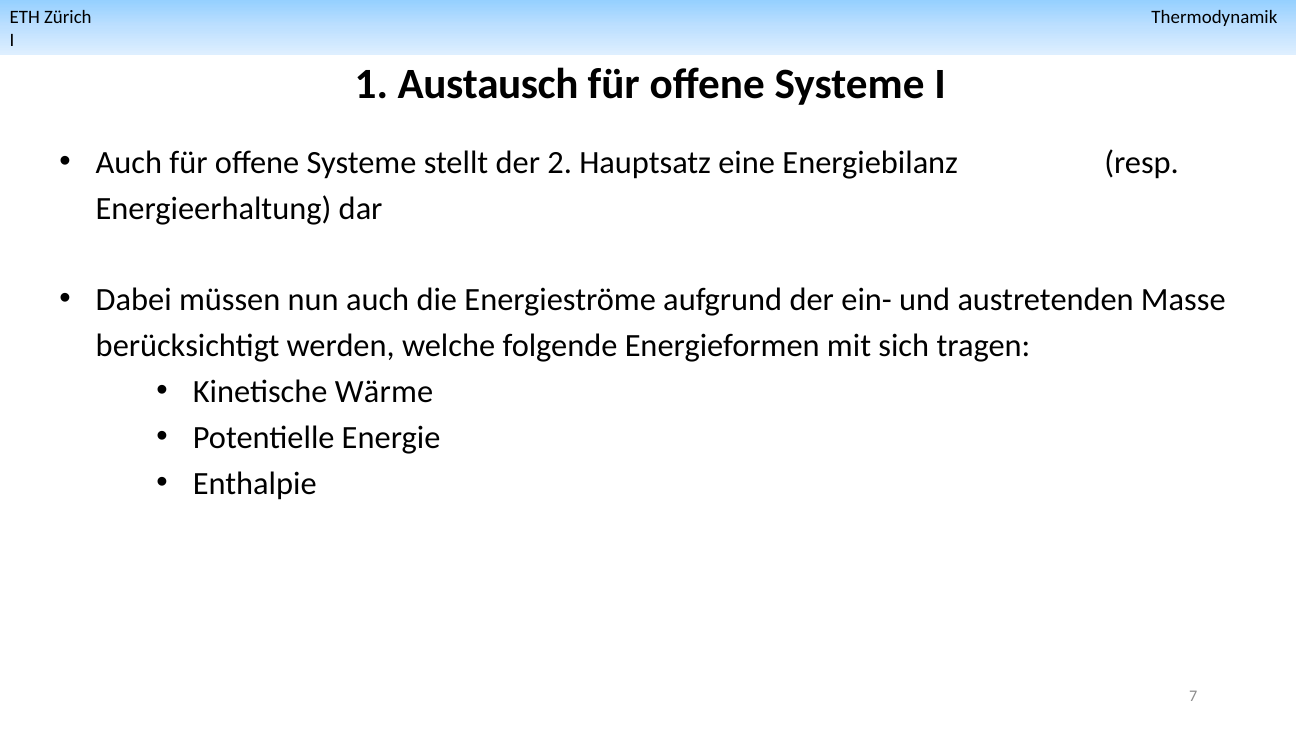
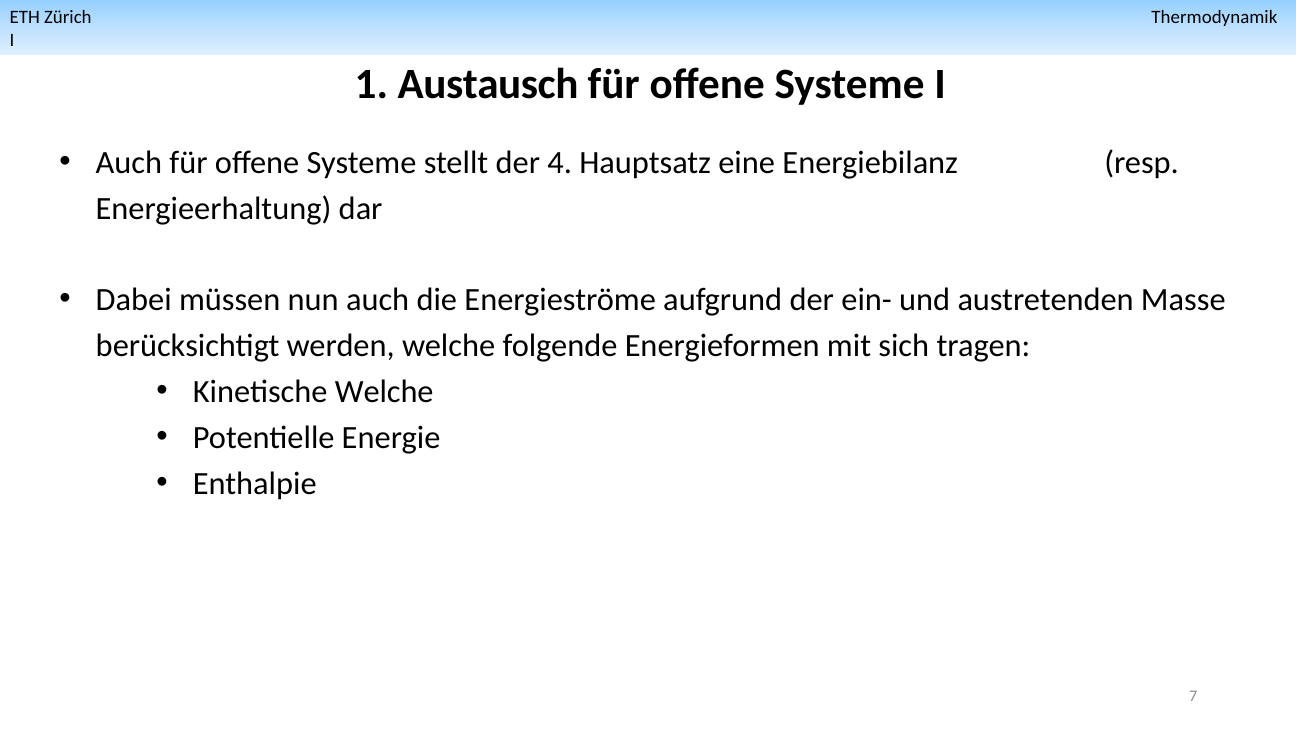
2: 2 -> 4
Kinetische Wärme: Wärme -> Welche
